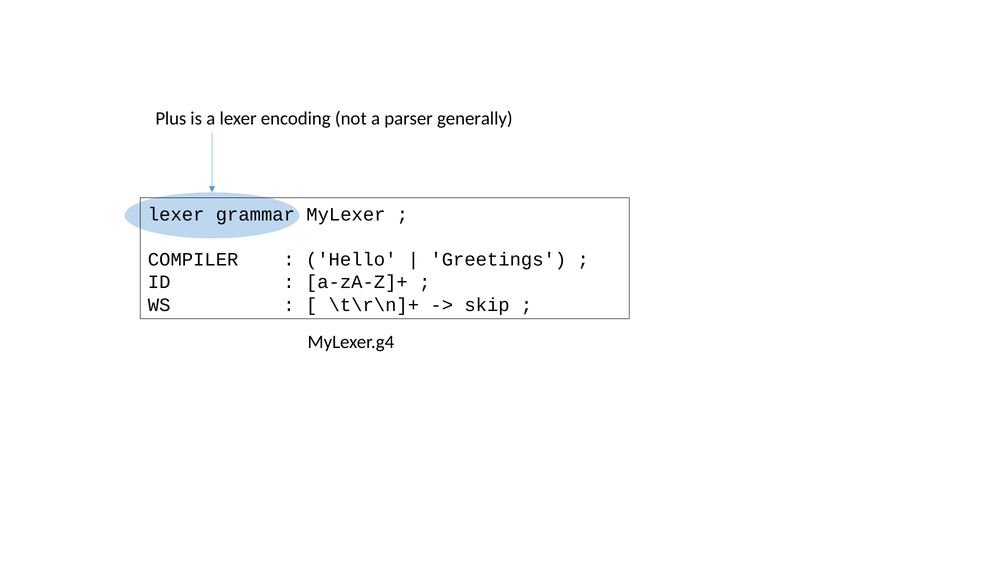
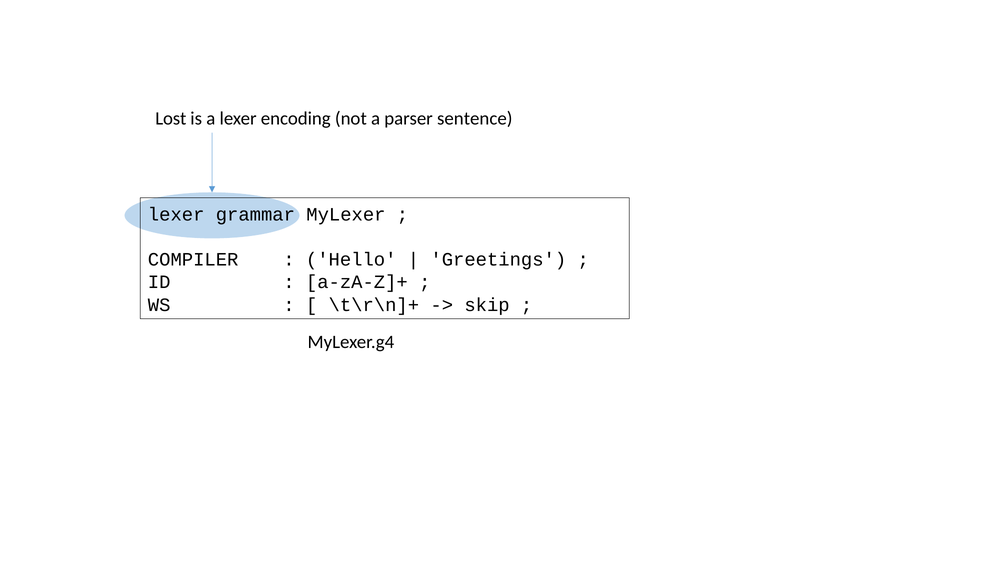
Plus: Plus -> Lost
generally: generally -> sentence
